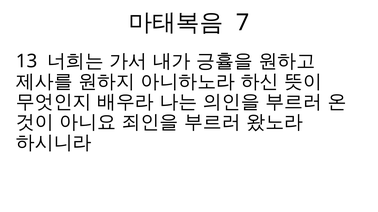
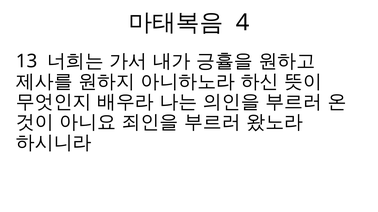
7: 7 -> 4
